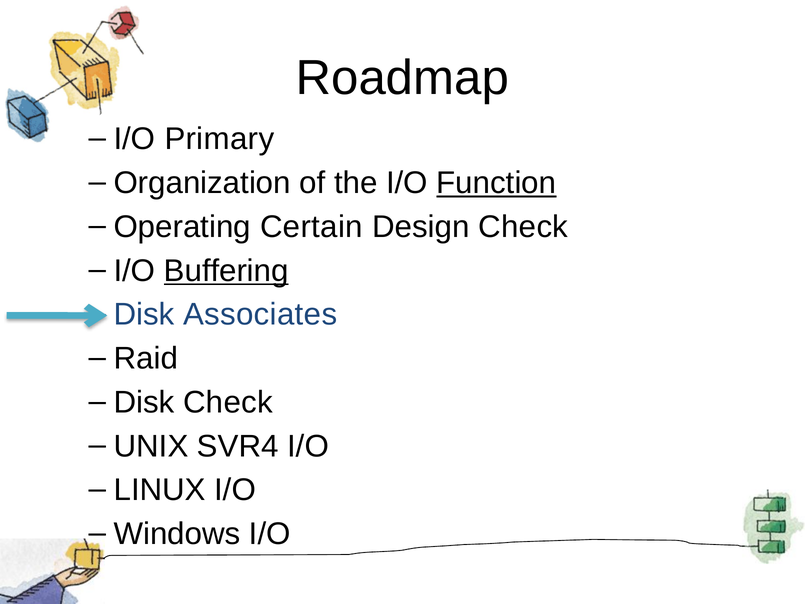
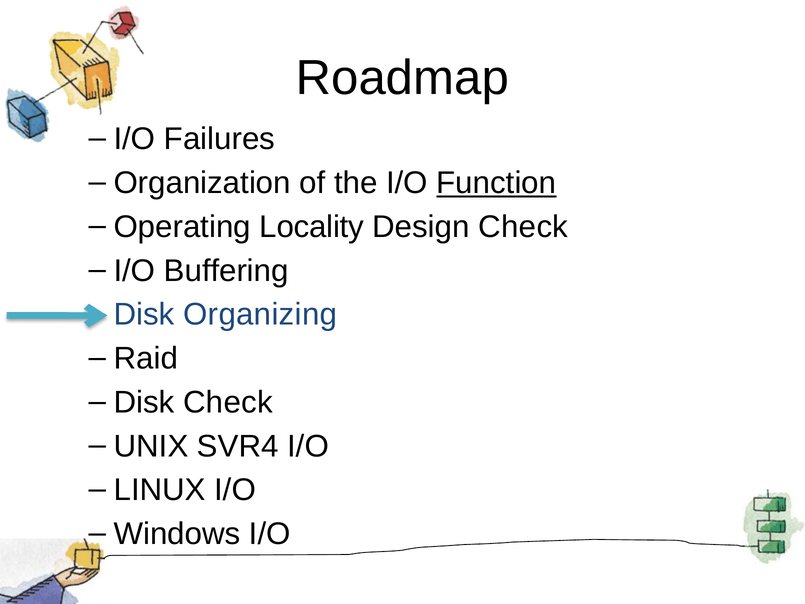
Primary: Primary -> Failures
Certain: Certain -> Locality
Buffering underline: present -> none
Associates: Associates -> Organizing
